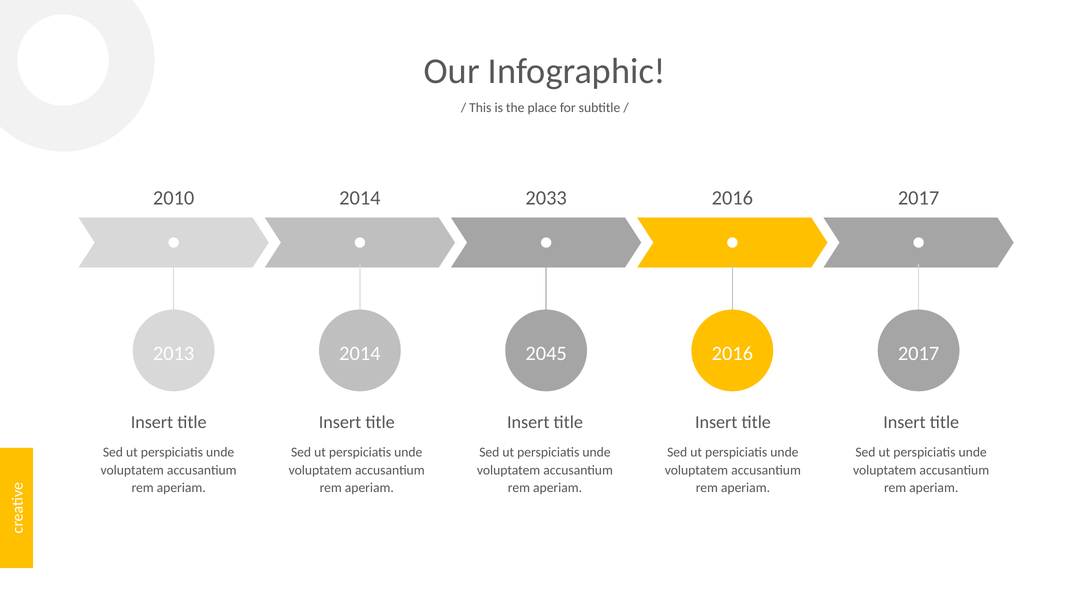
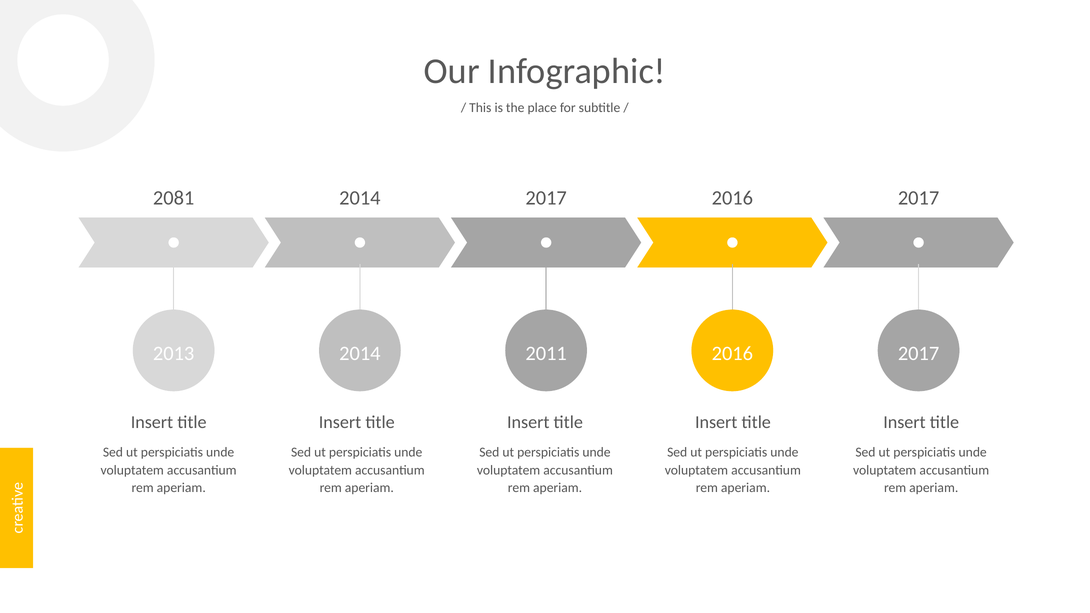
2010: 2010 -> 2081
2014 2033: 2033 -> 2017
2045: 2045 -> 2011
